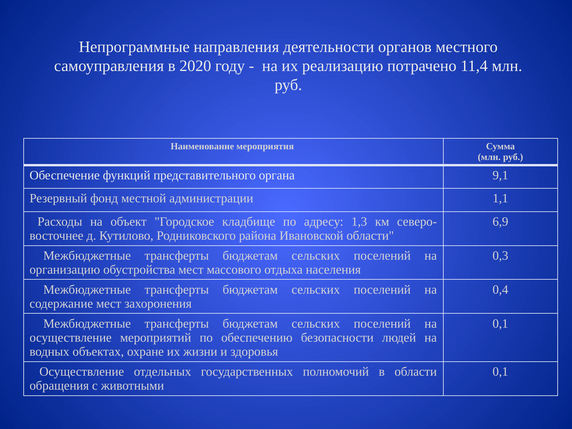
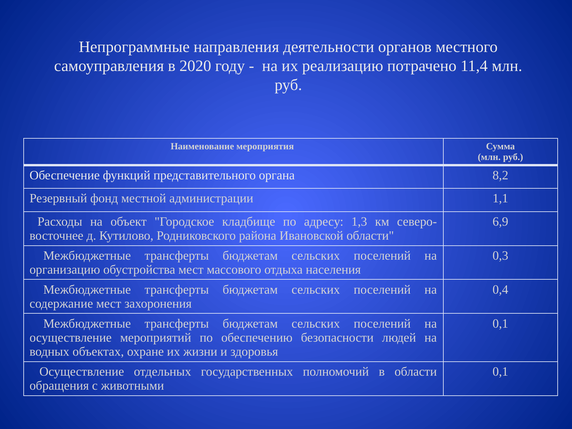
9,1: 9,1 -> 8,2
